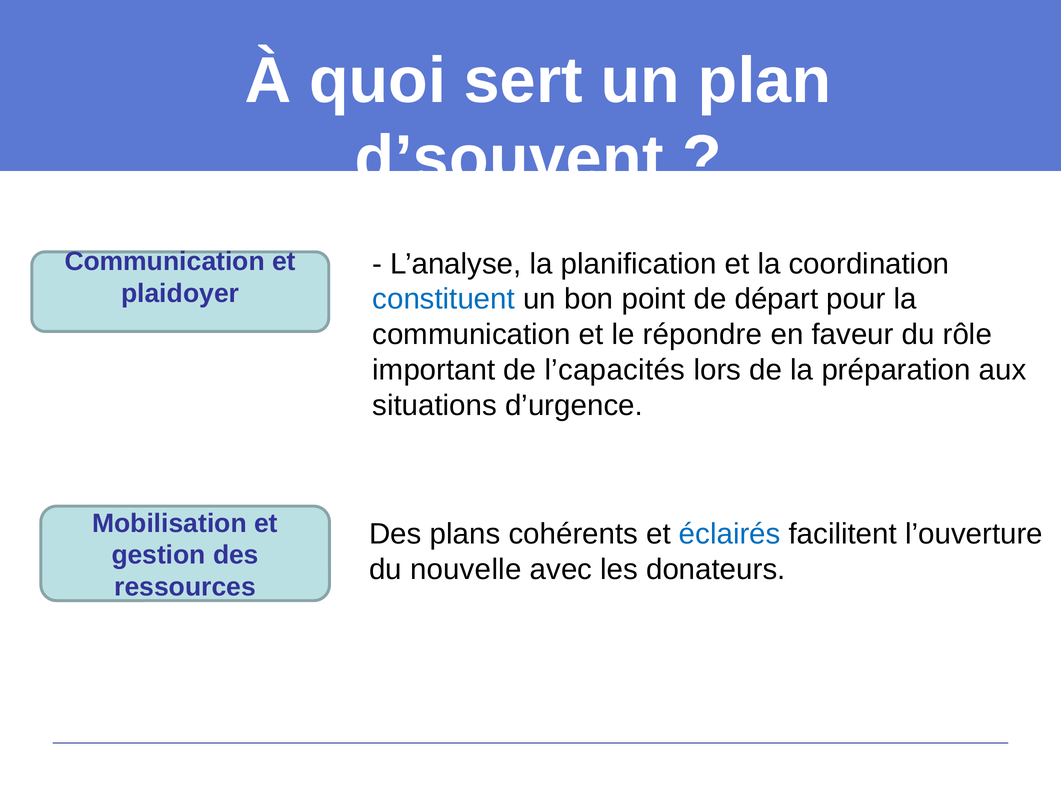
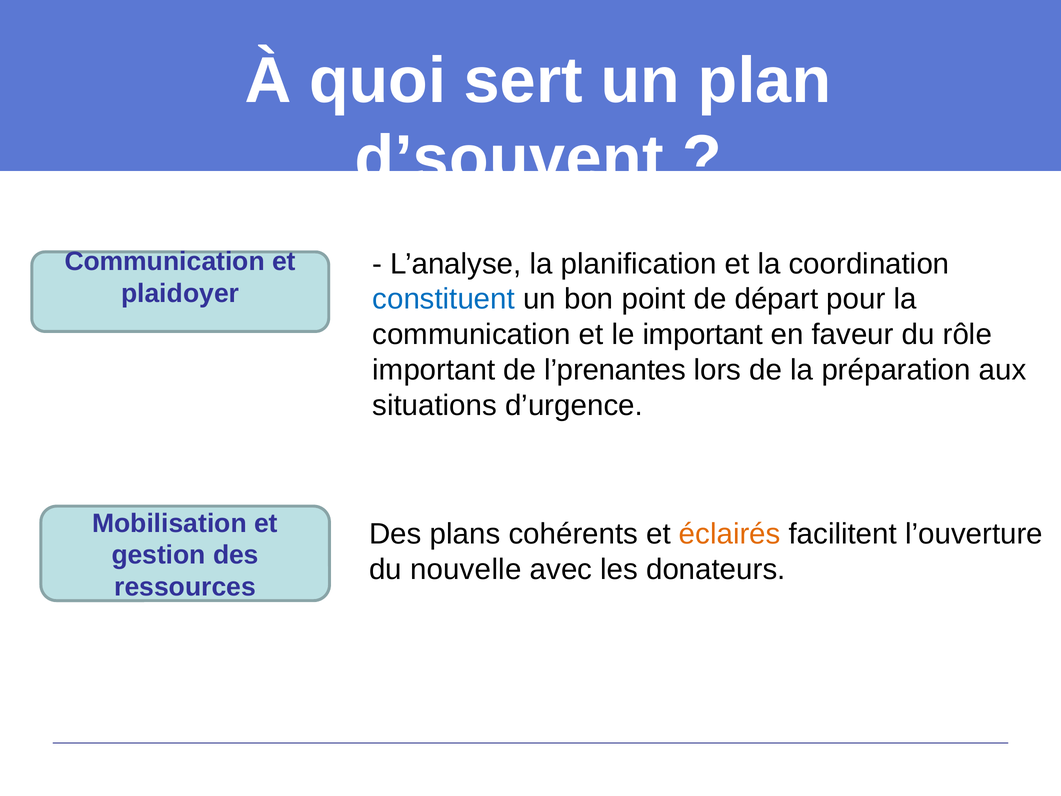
le répondre: répondre -> important
l’capacités: l’capacités -> l’prenantes
éclairés colour: blue -> orange
